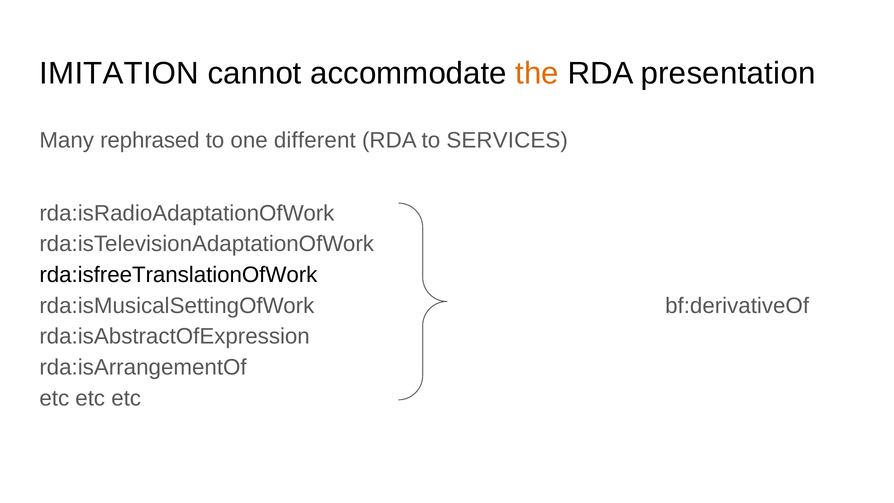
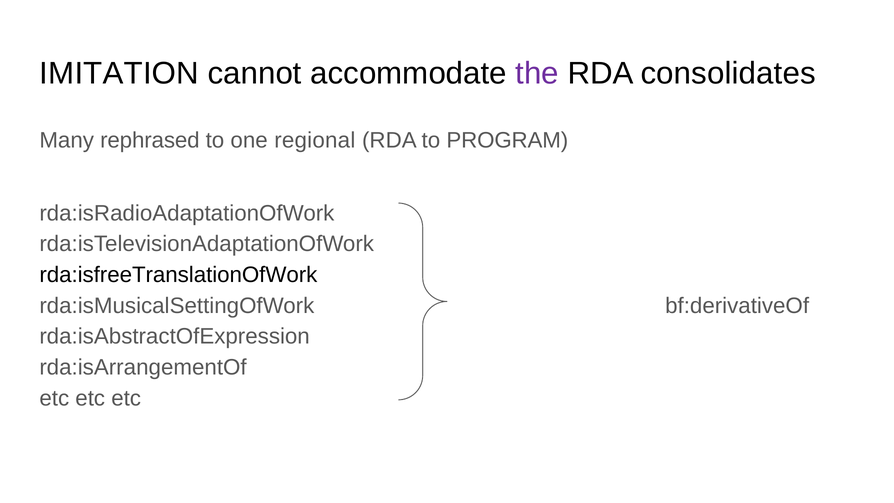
the colour: orange -> purple
presentation: presentation -> consolidates
different: different -> regional
SERVICES: SERVICES -> PROGRAM
